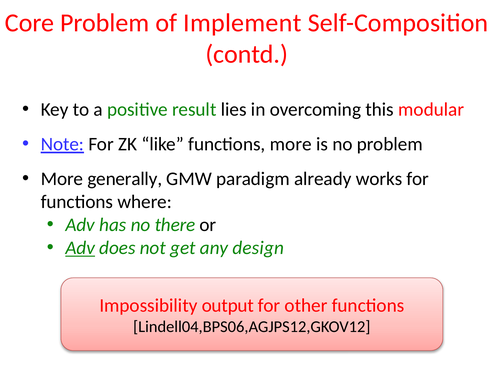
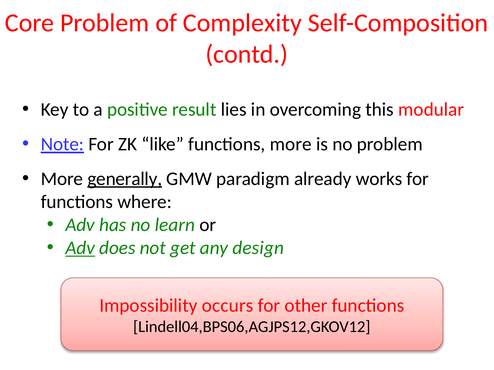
Implement: Implement -> Complexity
generally underline: none -> present
there: there -> learn
output: output -> occurs
